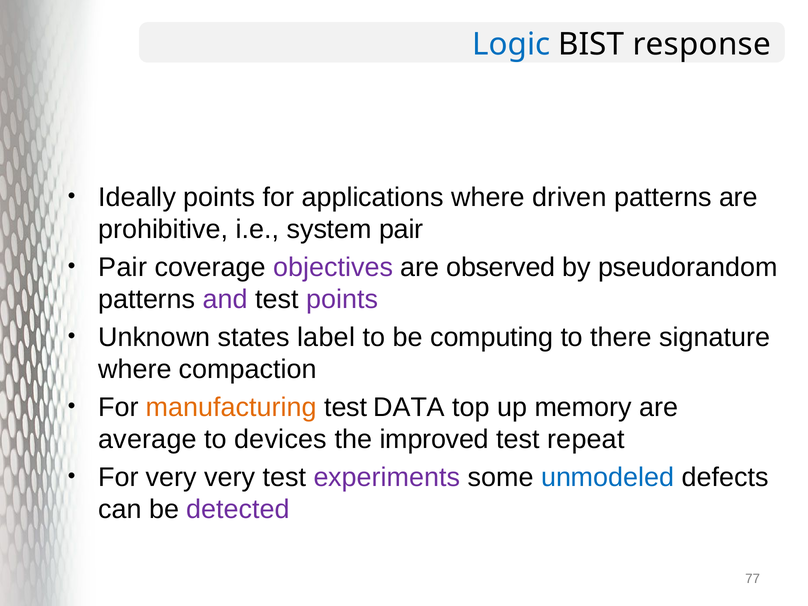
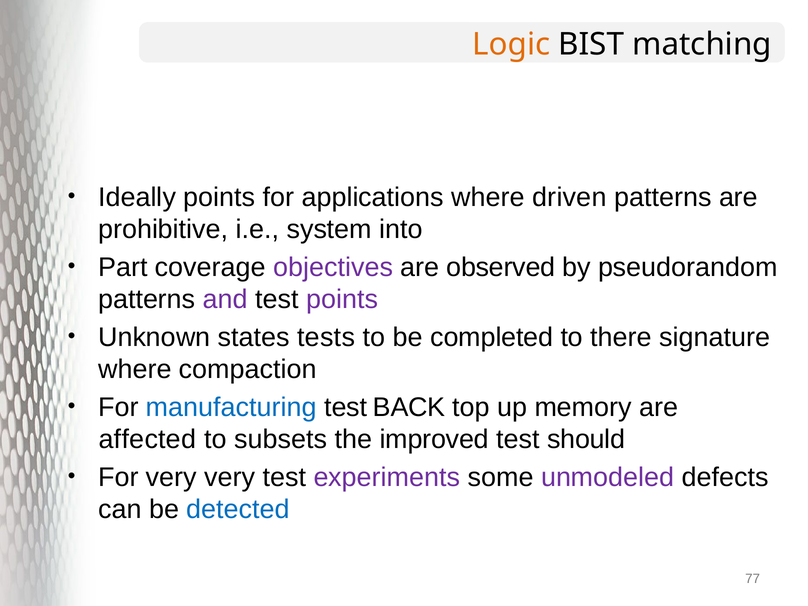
Logic colour: blue -> orange
response: response -> matching
system pair: pair -> into
Pair at (123, 267): Pair -> Part
label: label -> tests
computing: computing -> completed
manufacturing colour: orange -> blue
DATA: DATA -> BACK
average: average -> affected
devices: devices -> subsets
repeat: repeat -> should
unmodeled colour: blue -> purple
detected colour: purple -> blue
